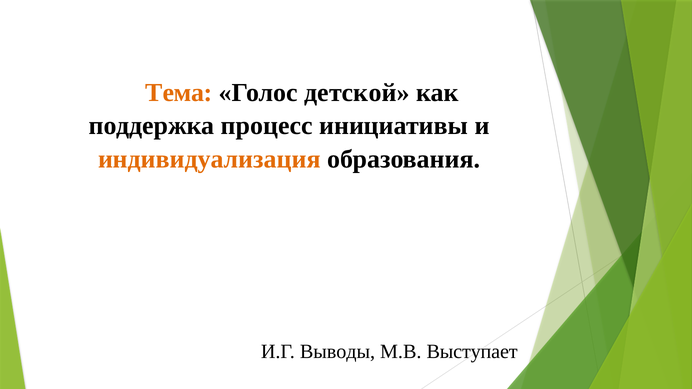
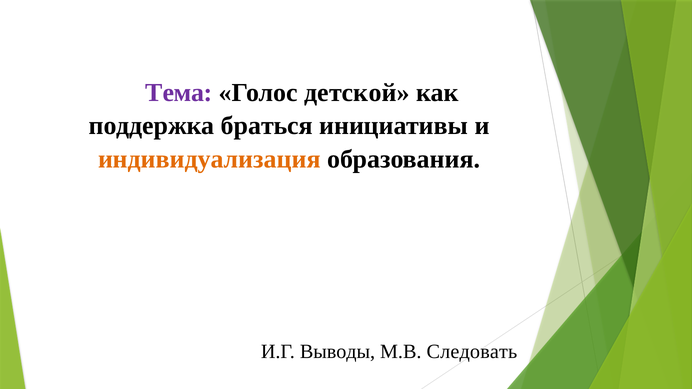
Тема colour: orange -> purple
процесс: процесс -> браться
Выступает: Выступает -> Следовать
